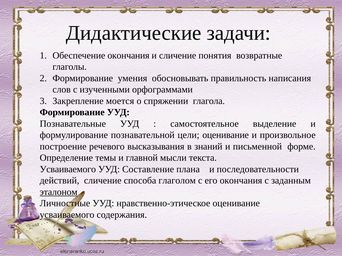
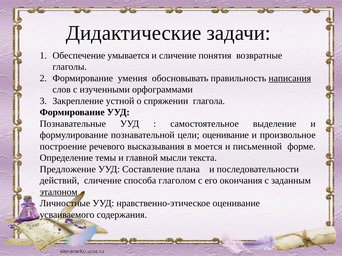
Обеспечение окончания: окончания -> умывается
написания underline: none -> present
моется: моется -> устной
знаний: знаний -> моется
Усваиваемого at (68, 170): Усваиваемого -> Предложение
